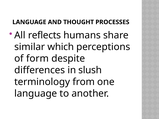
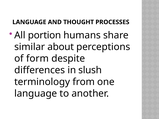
reflects: reflects -> portion
which: which -> about
